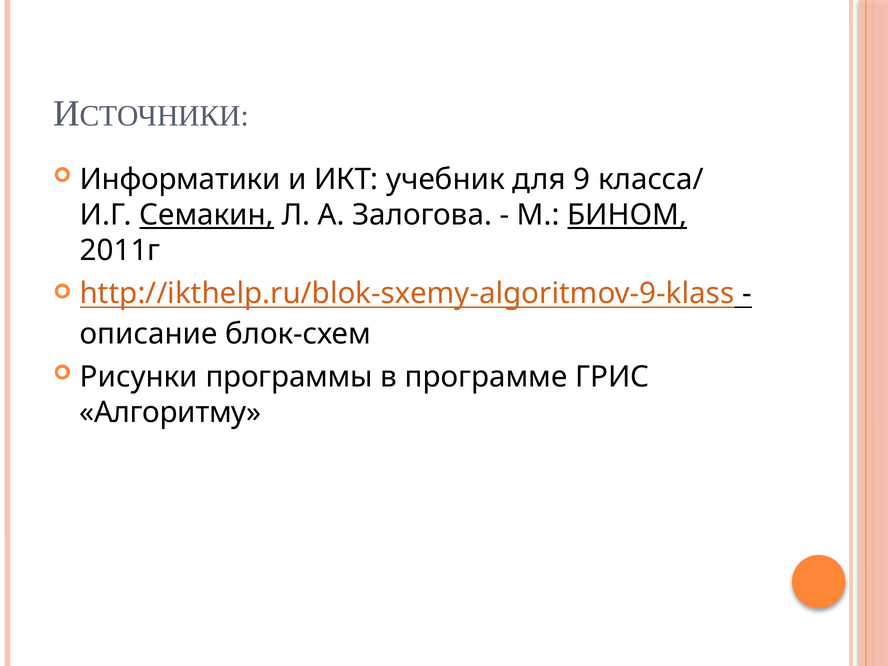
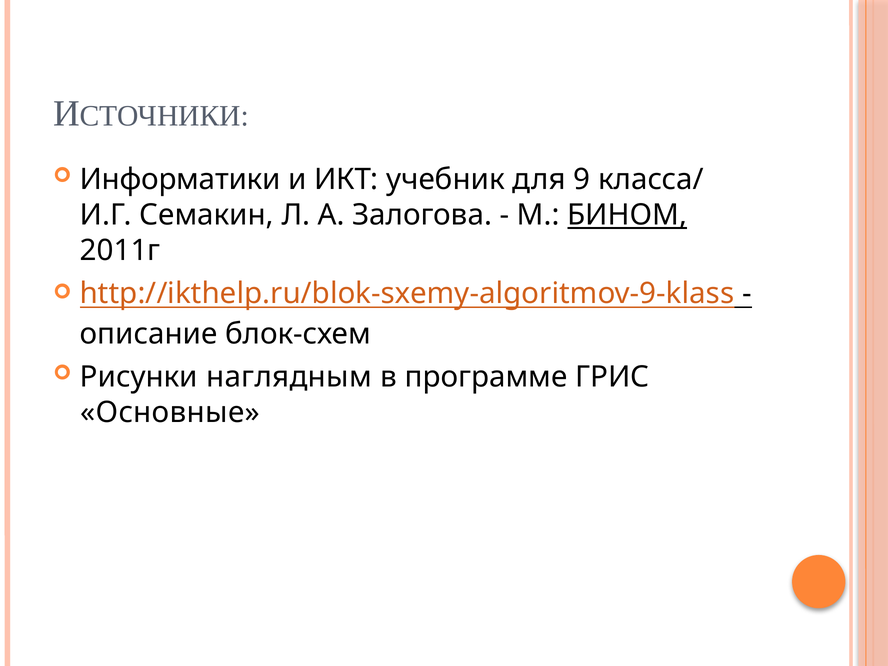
Семакин underline: present -> none
программы: программы -> наглядным
Алгоритму: Алгоритму -> Основные
